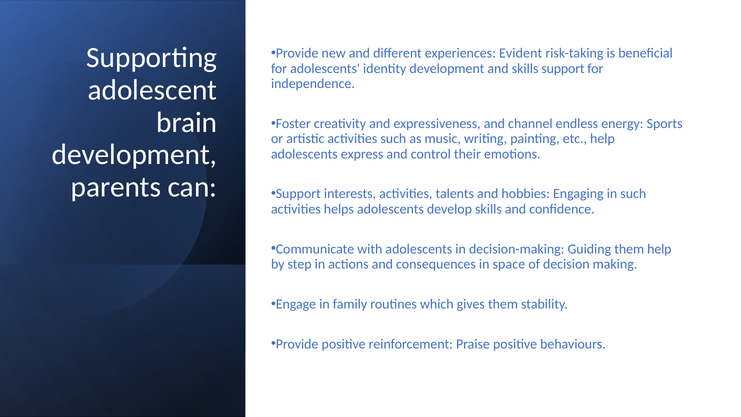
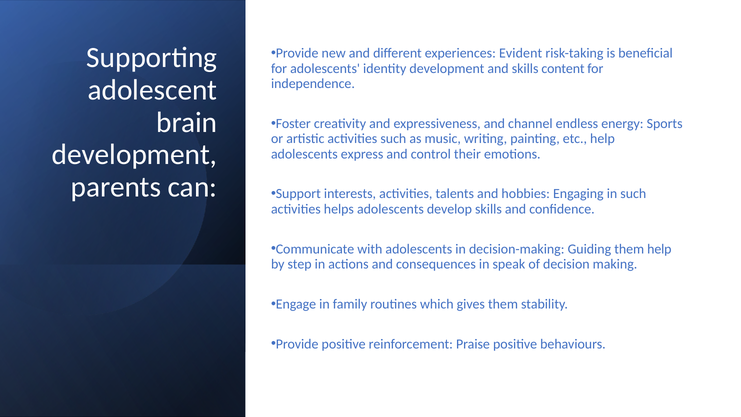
skills support: support -> content
space: space -> speak
